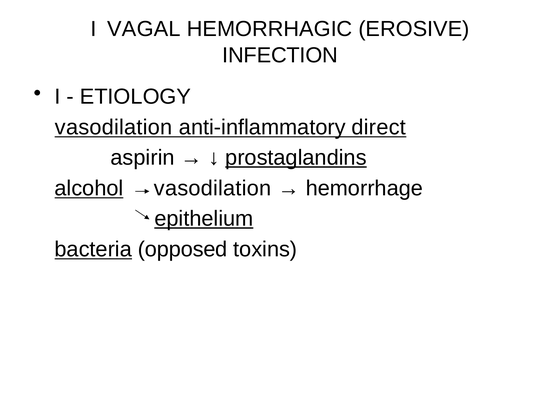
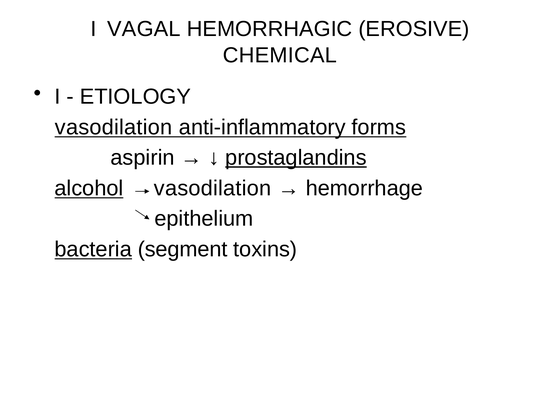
INFECTION: INFECTION -> CHEMICAL
direct: direct -> forms
epithelium underline: present -> none
opposed: opposed -> segment
